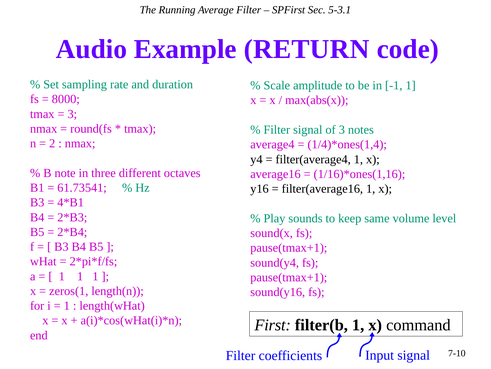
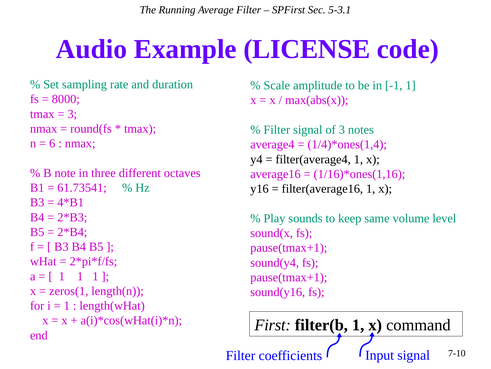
RETURN: RETURN -> LICENSE
2: 2 -> 6
